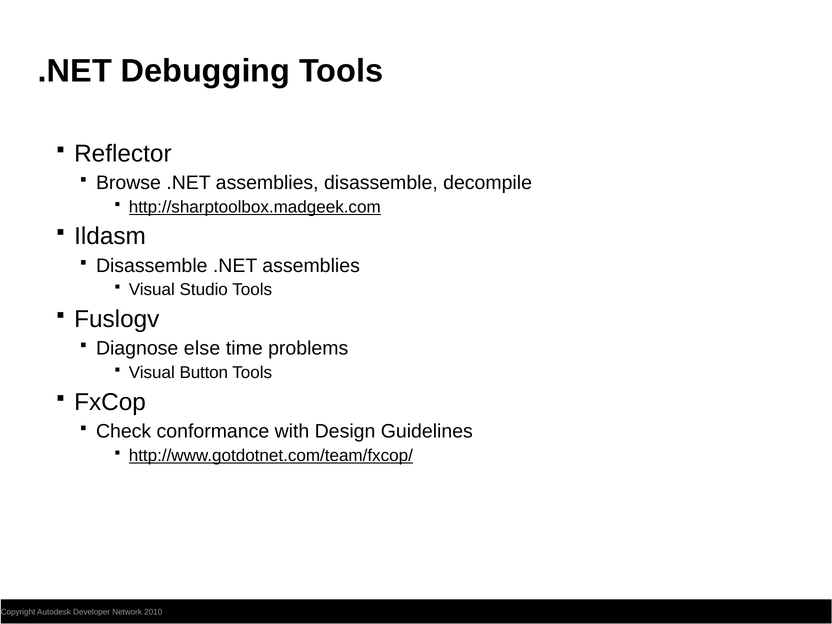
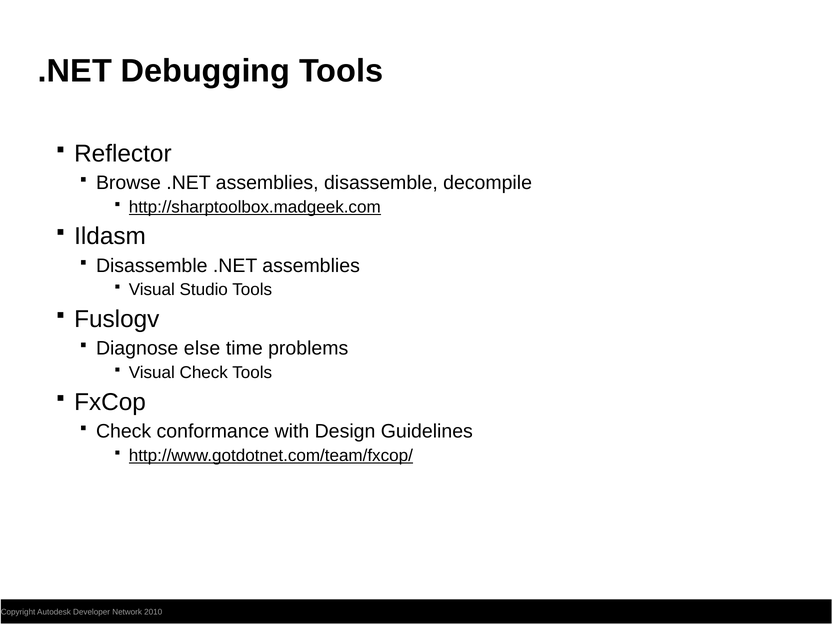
Visual Button: Button -> Check
